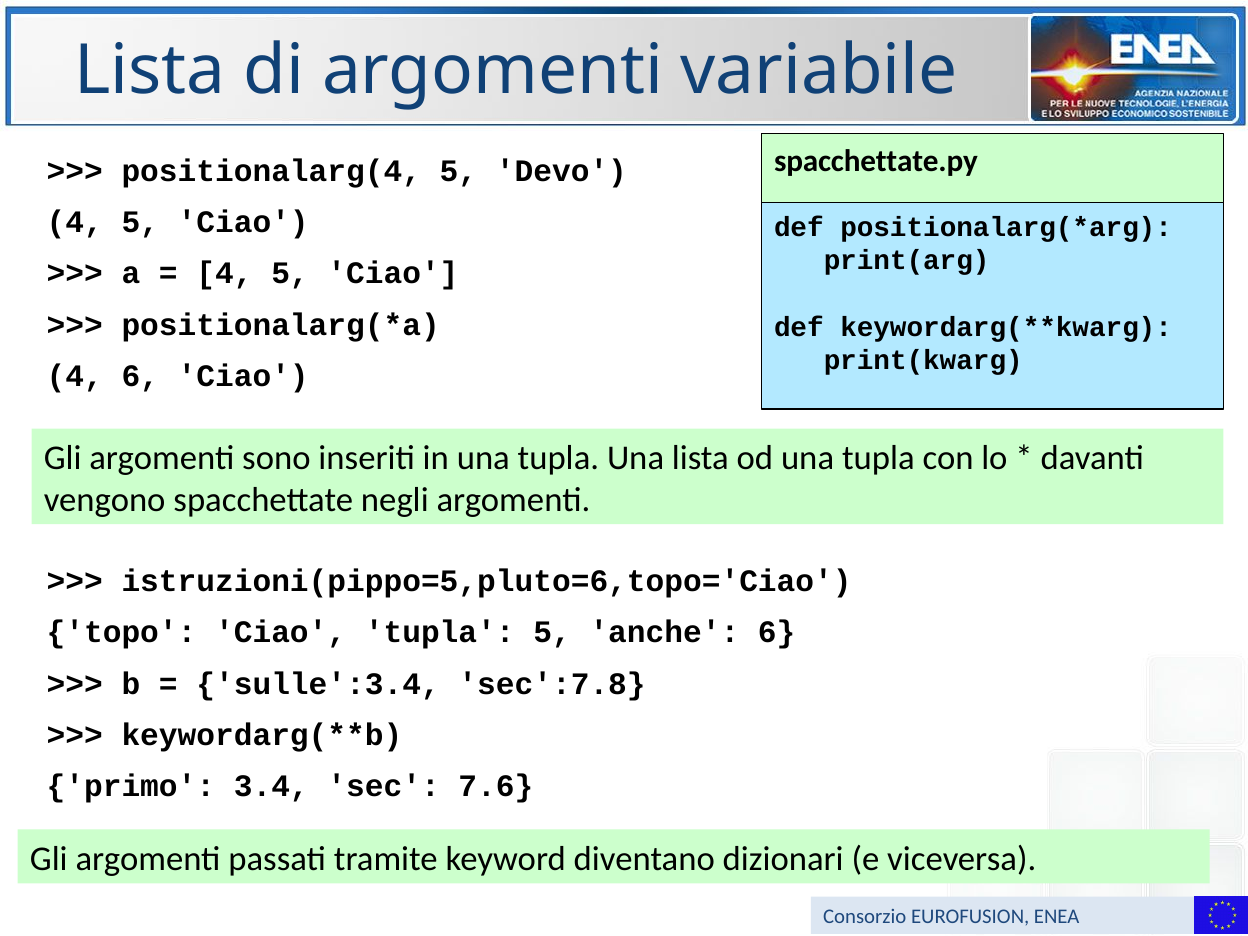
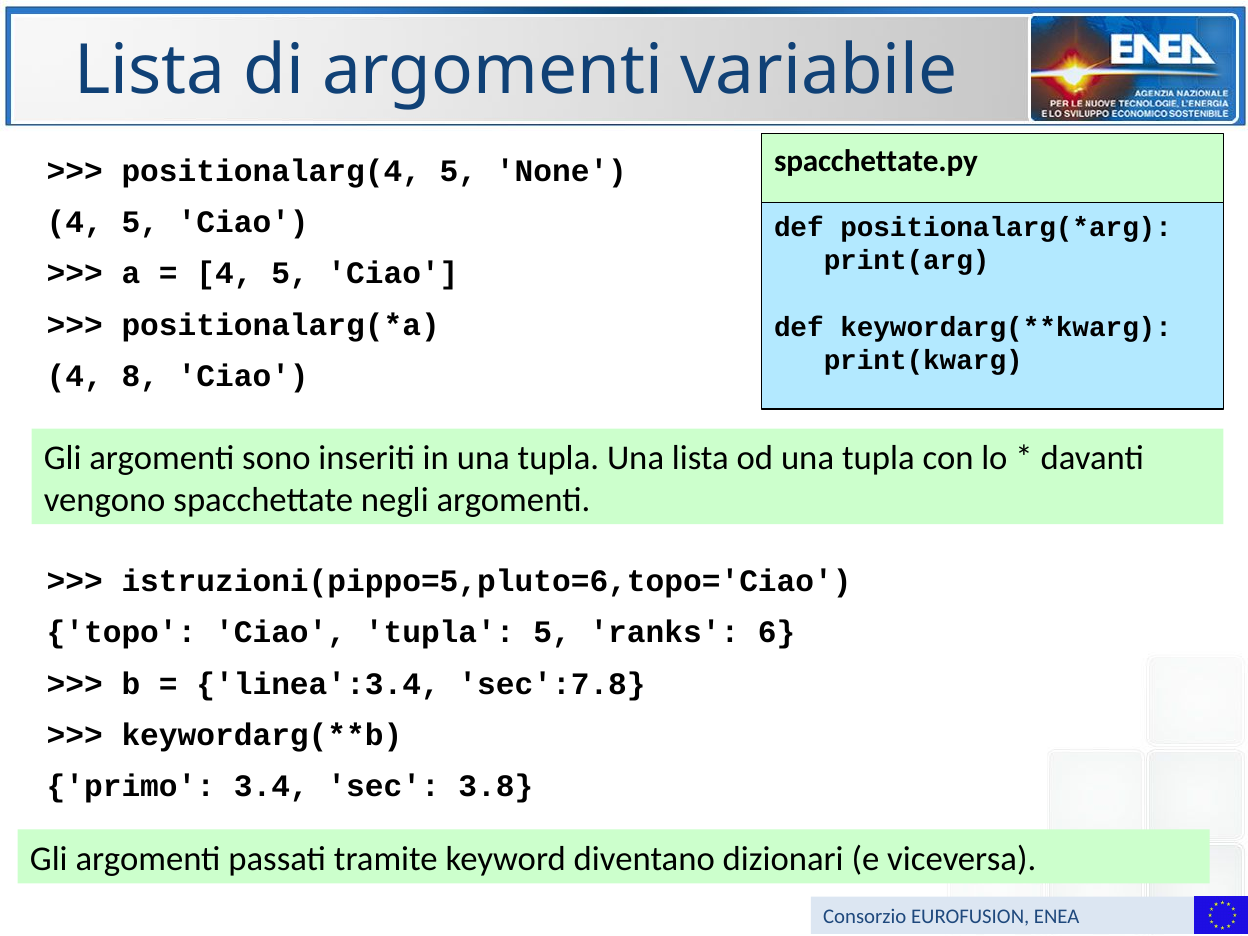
Devo: Devo -> None
4 6: 6 -> 8
anche: anche -> ranks
sulle':3.4: sulle':3.4 -> linea':3.4
7.6: 7.6 -> 3.8
